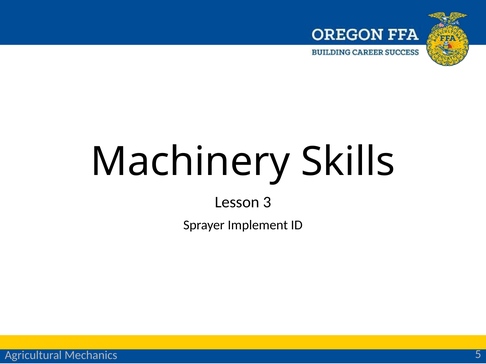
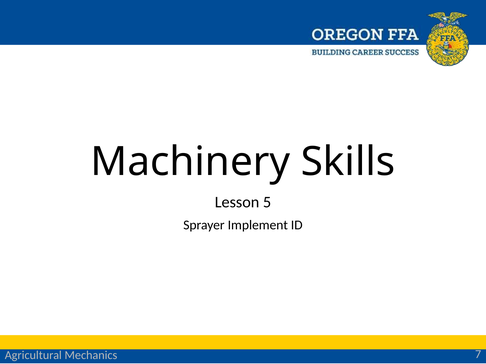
3: 3 -> 5
5: 5 -> 7
